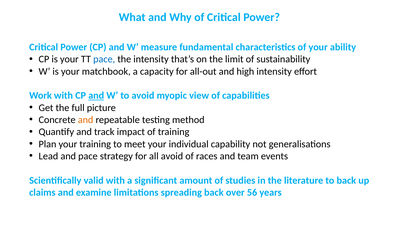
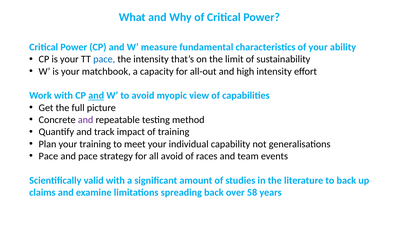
and at (86, 120) colour: orange -> purple
Lead at (48, 156): Lead -> Pace
56: 56 -> 58
